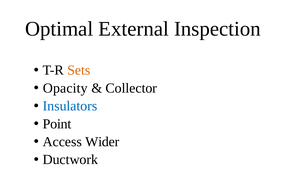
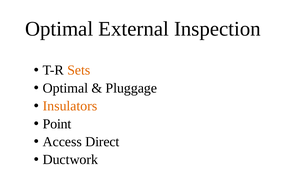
Opacity at (65, 88): Opacity -> Optimal
Collector: Collector -> Pluggage
Insulators colour: blue -> orange
Wider: Wider -> Direct
